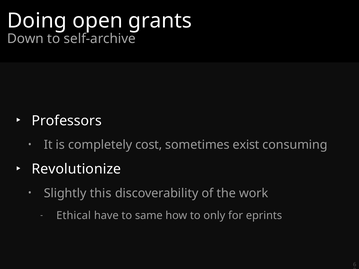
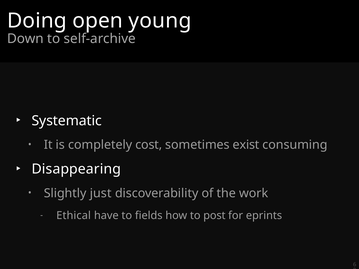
grants: grants -> young
Professors: Professors -> Systematic
Revolutionize: Revolutionize -> Disappearing
this: this -> just
same: same -> fields
only: only -> post
